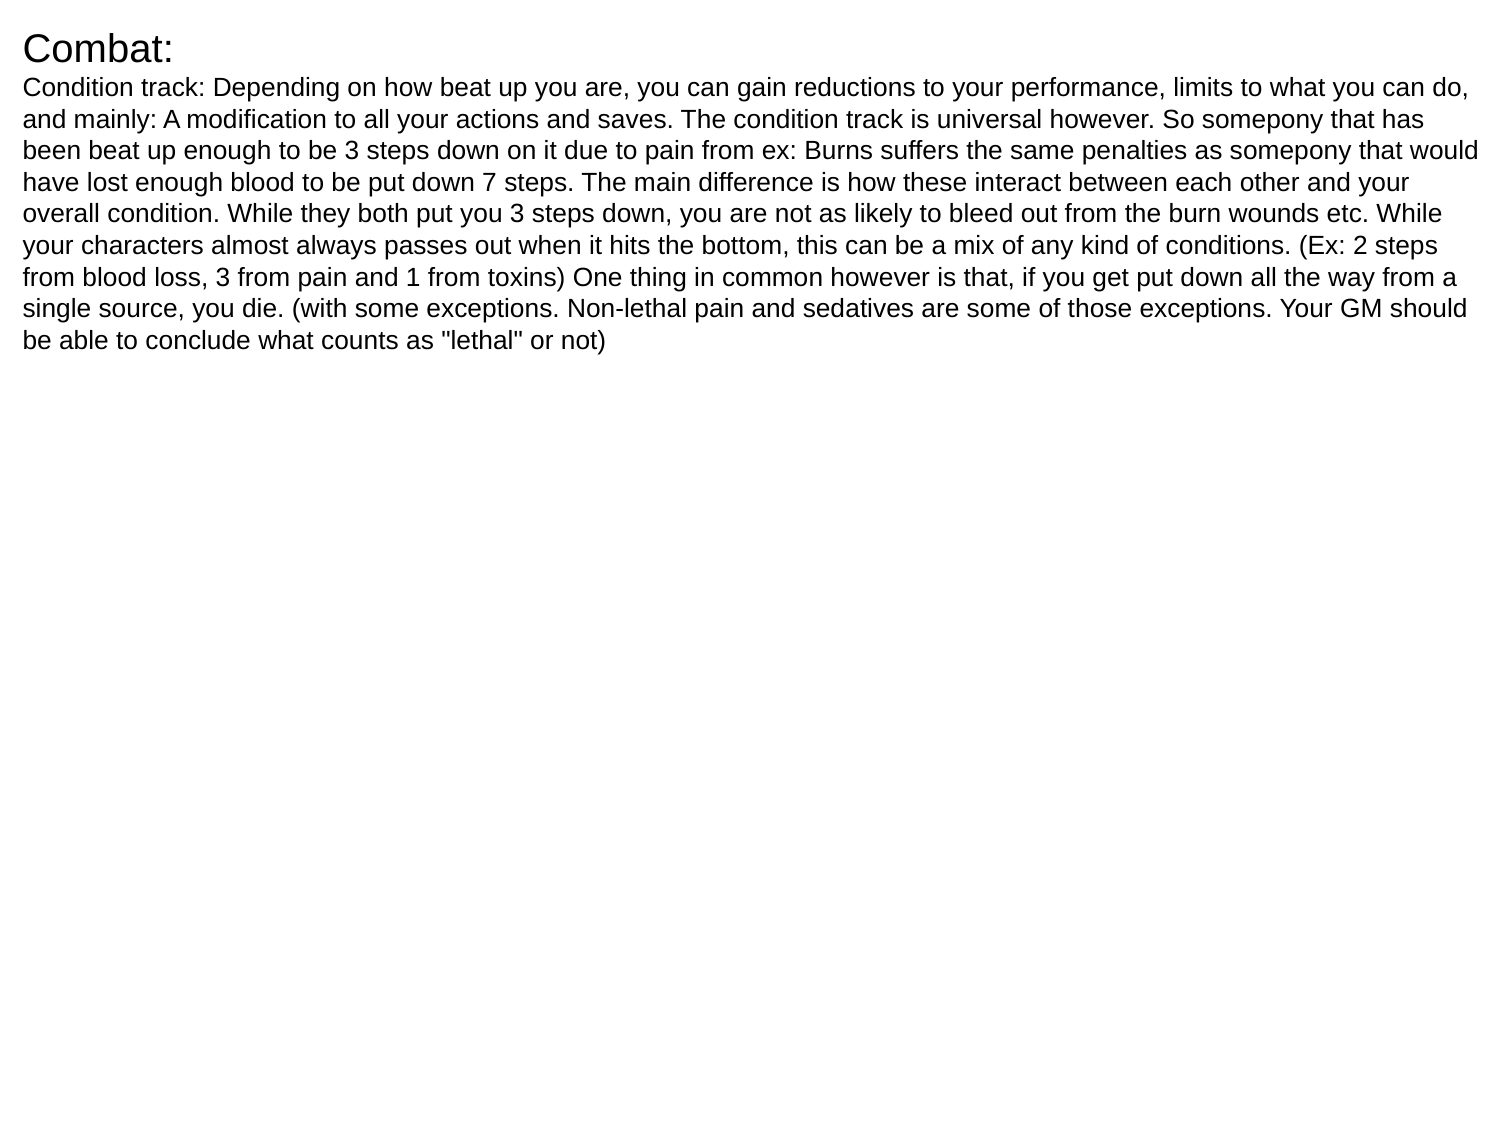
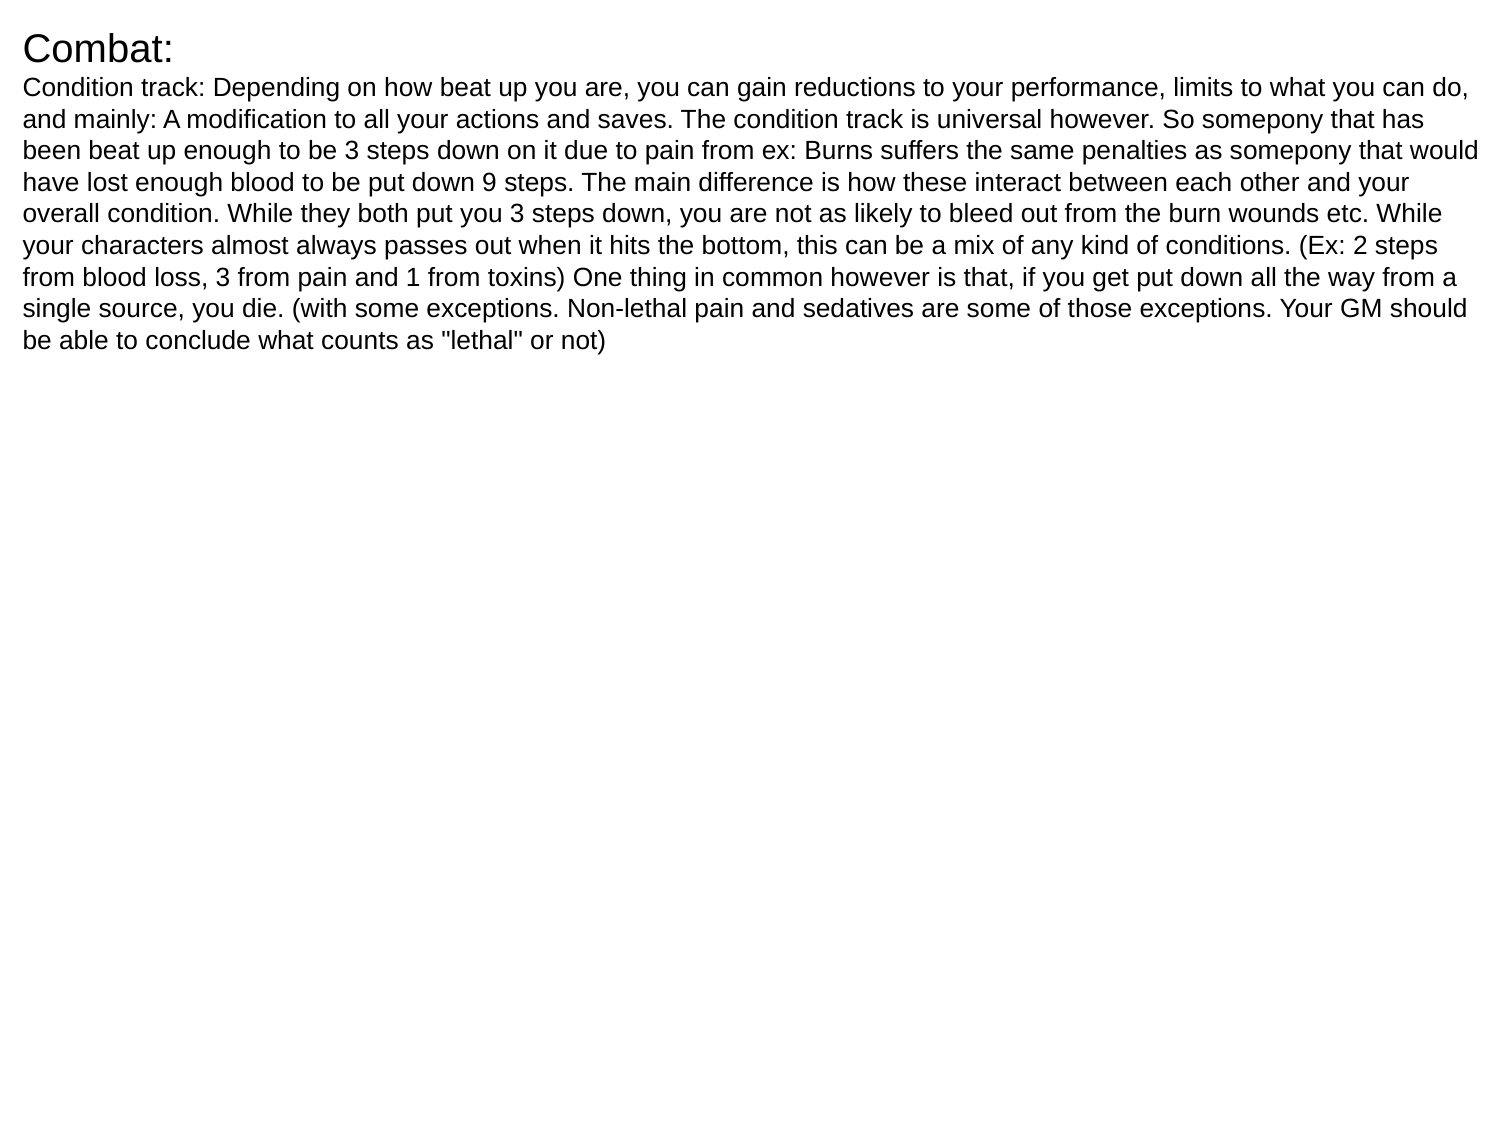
7: 7 -> 9
